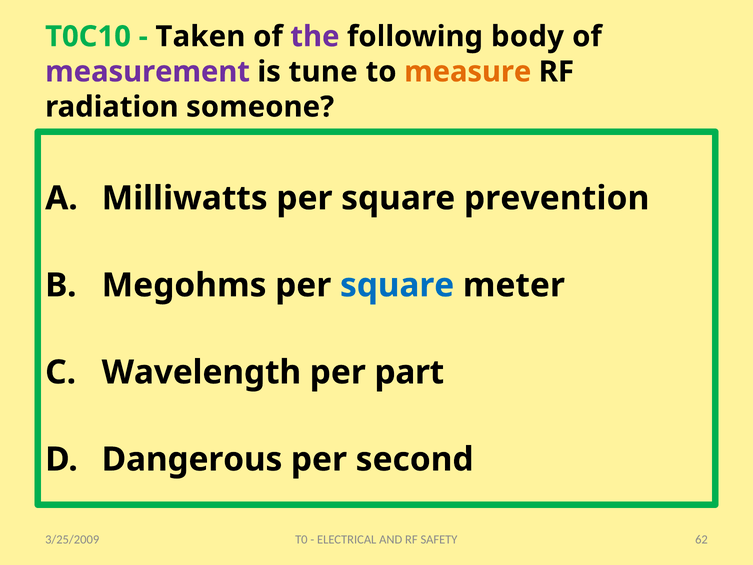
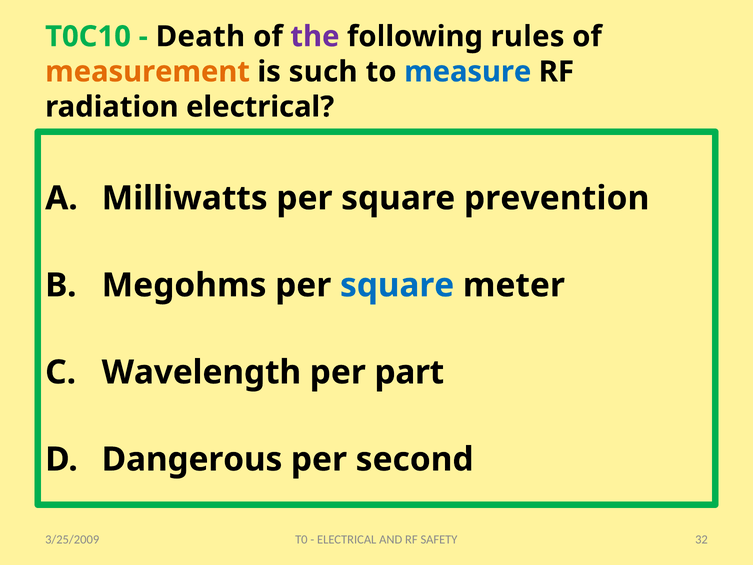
Taken: Taken -> Death
body: body -> rules
measurement colour: purple -> orange
tune: tune -> such
measure colour: orange -> blue
radiation someone: someone -> electrical
62: 62 -> 32
